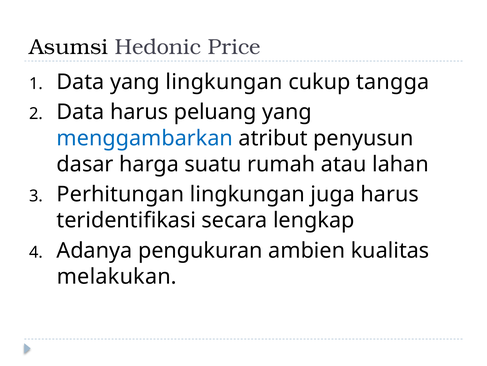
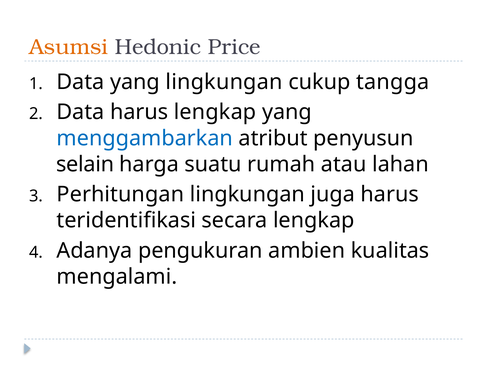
Asumsi colour: black -> orange
harus peluang: peluang -> lengkap
dasar: dasar -> selain
melakukan: melakukan -> mengalami
